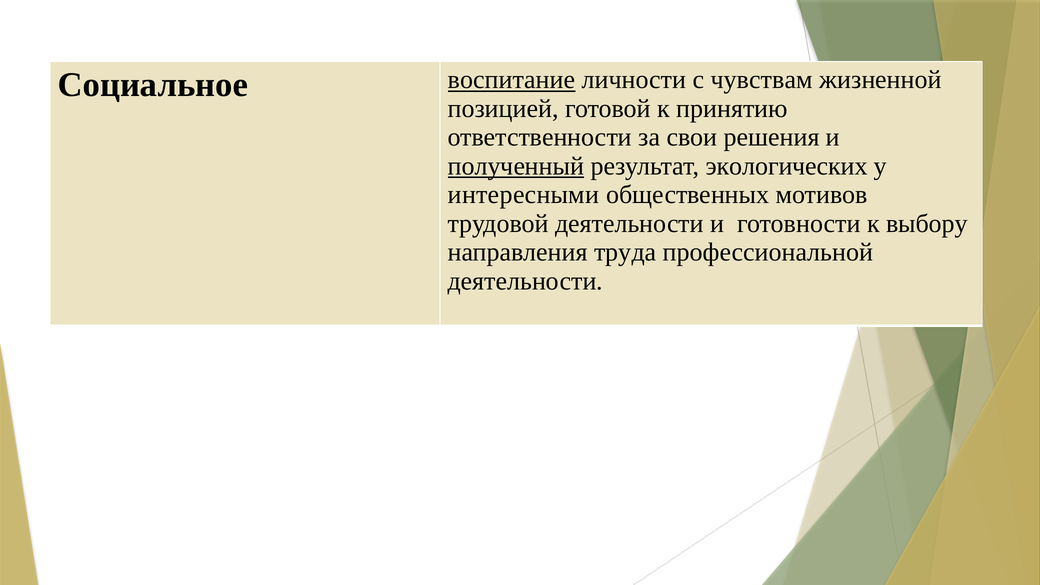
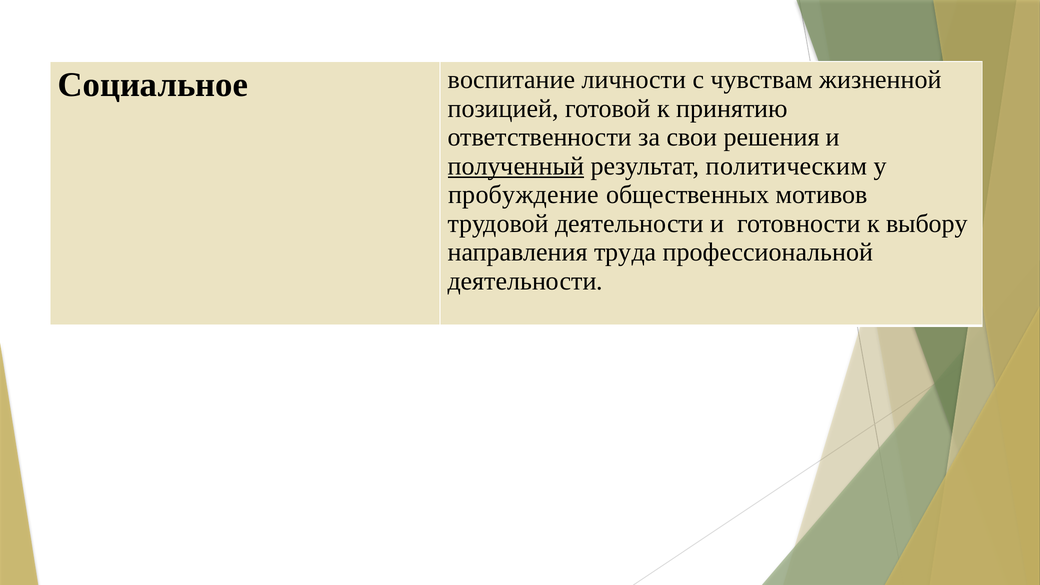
воспитание underline: present -> none
экологических: экологических -> политическим
интересными: интересными -> пробуждение
